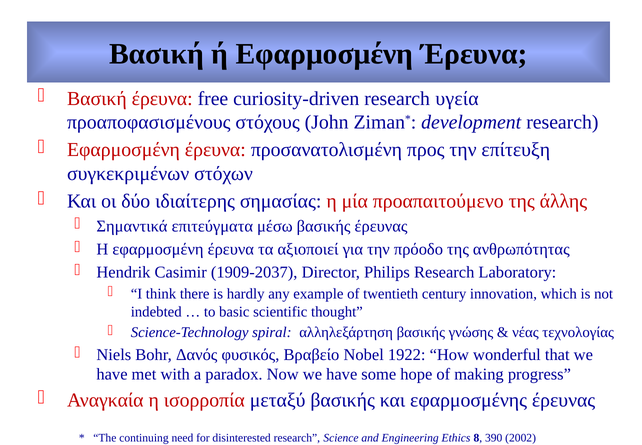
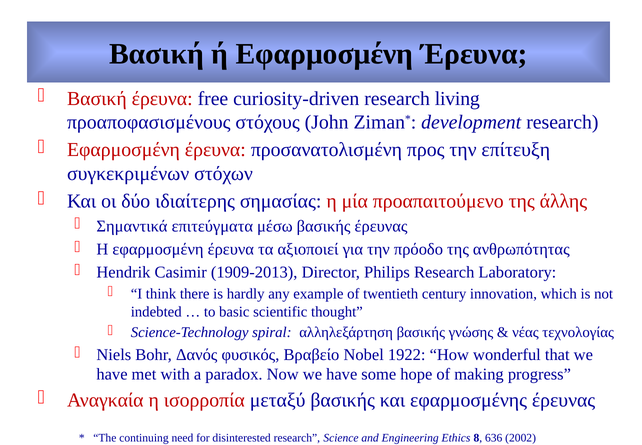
υγεία: υγεία -> living
1909-2037: 1909-2037 -> 1909-2013
390: 390 -> 636
